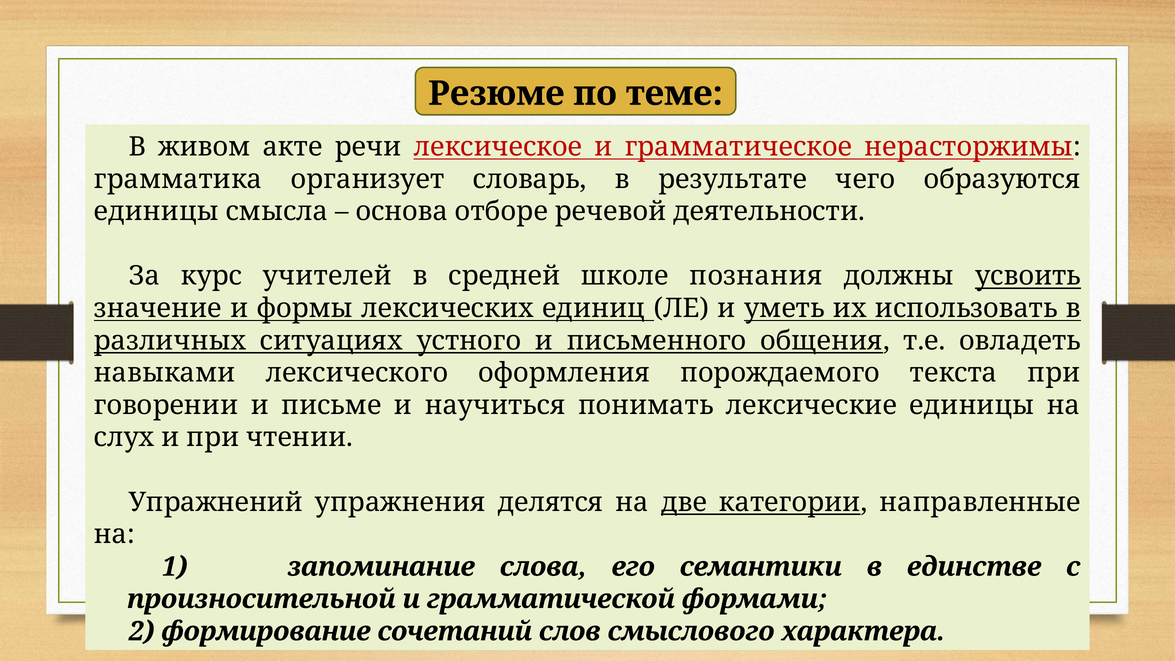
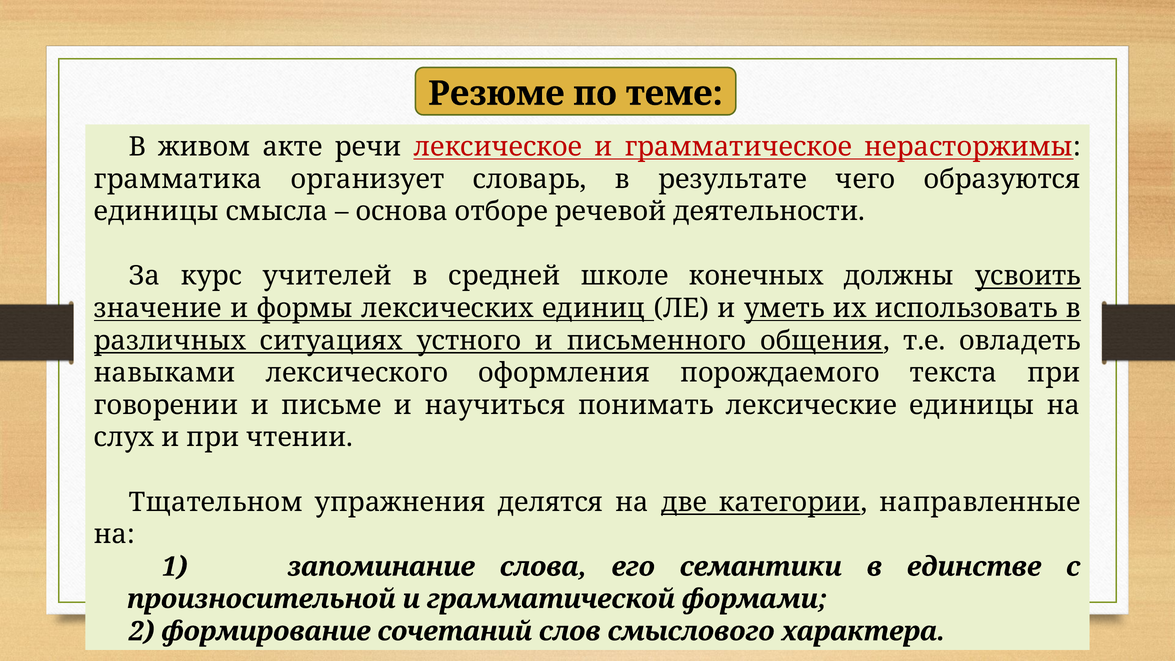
познания: познания -> конечных
Упражнений: Упражнений -> Тщательном
